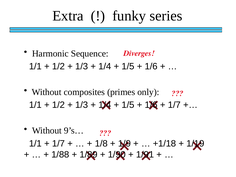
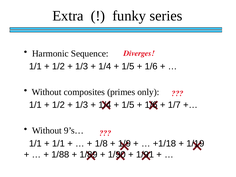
1/7 at (59, 143): 1/7 -> 1/1
